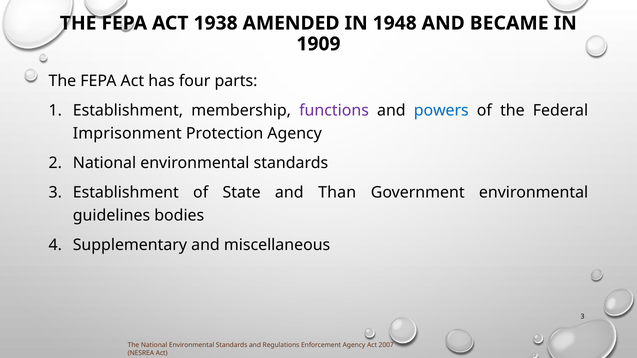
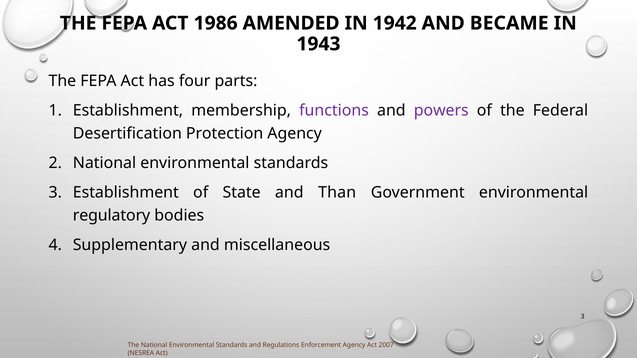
1938: 1938 -> 1986
1948: 1948 -> 1942
1909: 1909 -> 1943
powers colour: blue -> purple
Imprisonment: Imprisonment -> Desertification
guidelines: guidelines -> regulatory
